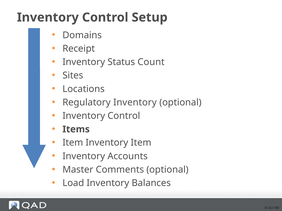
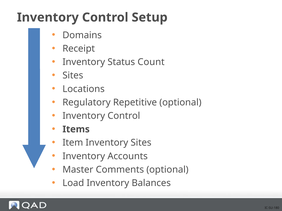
Regulatory Inventory: Inventory -> Repetitive
Inventory Item: Item -> Sites
